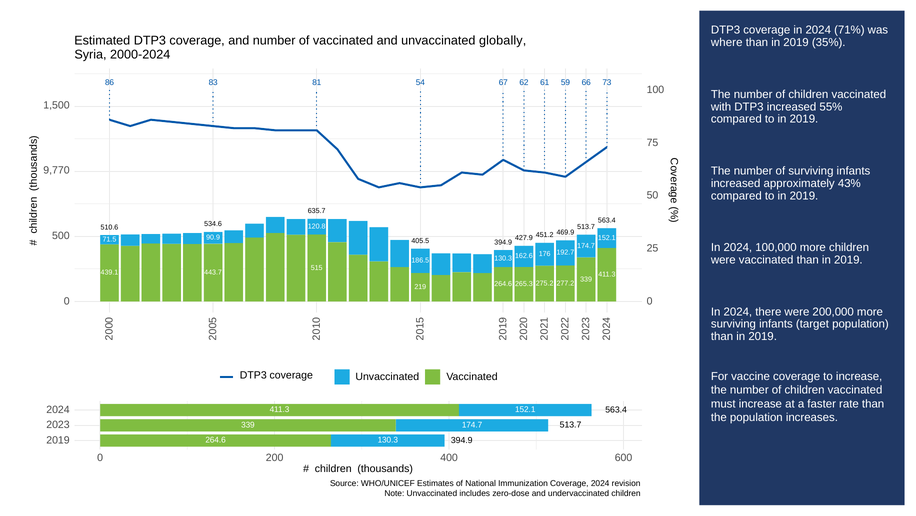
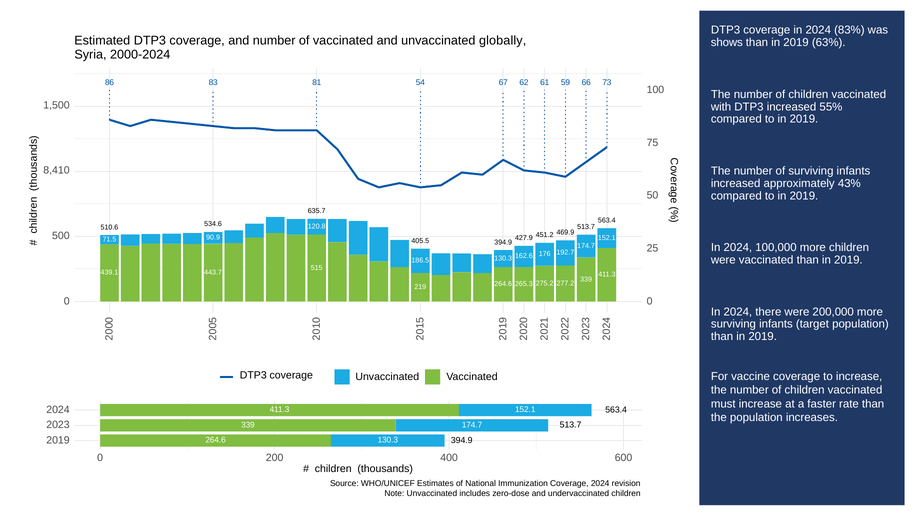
71%: 71% -> 83%
where: where -> shows
35%: 35% -> 63%
9,770: 9,770 -> 8,410
